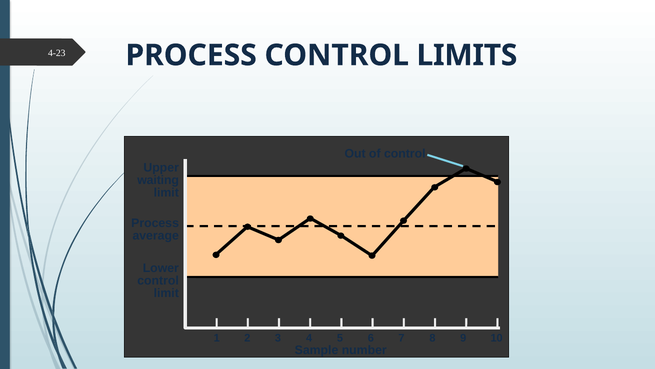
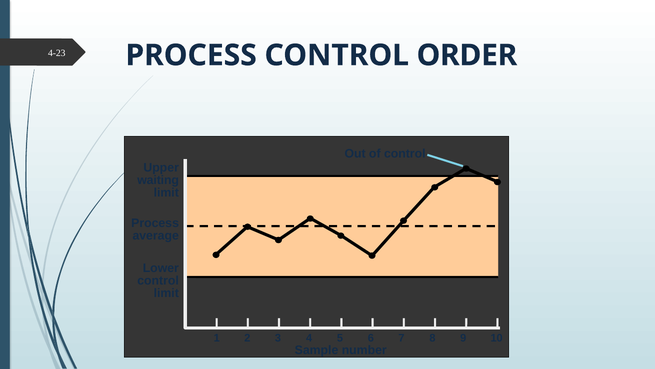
LIMITS: LIMITS -> ORDER
